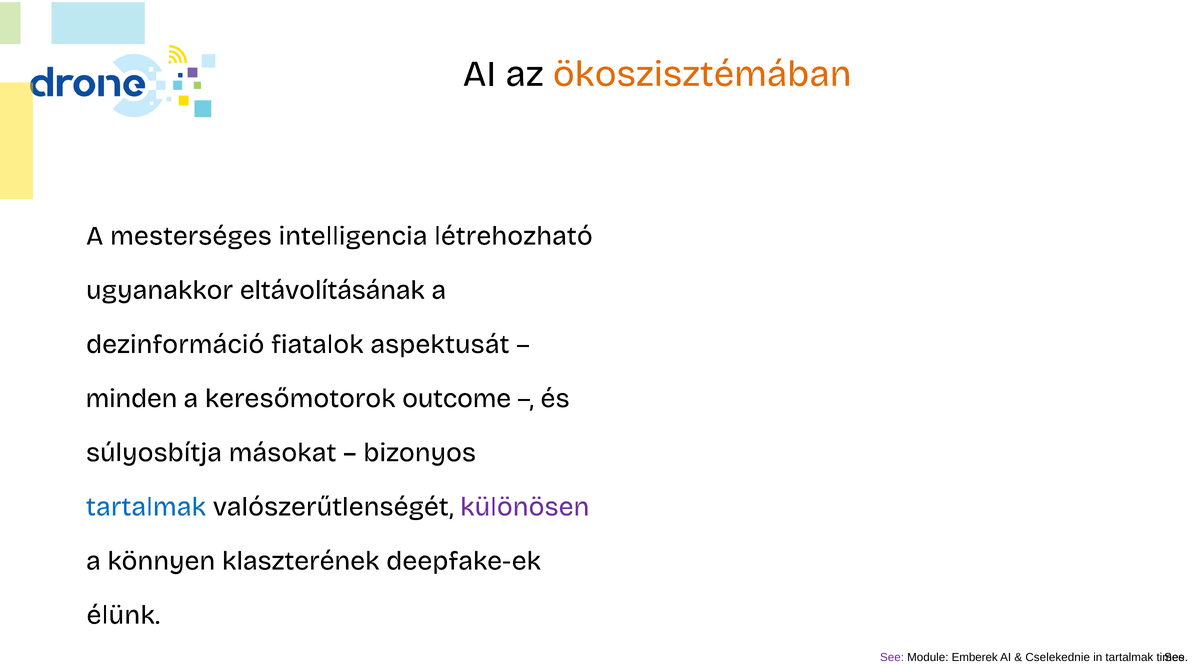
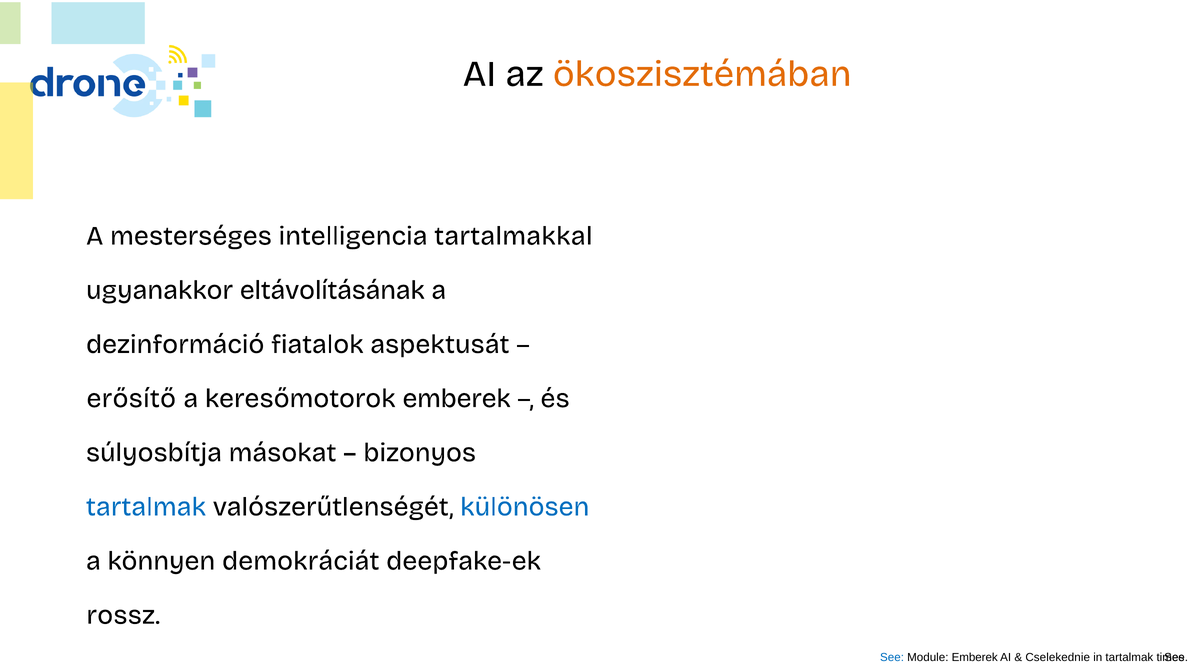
létrehozható: létrehozható -> tartalmakkal
minden: minden -> erősítő
keresőmotorok outcome: outcome -> emberek
különösen colour: purple -> blue
klaszterének: klaszterének -> demokráciát
élünk: élünk -> rossz
See at (892, 657) colour: purple -> blue
